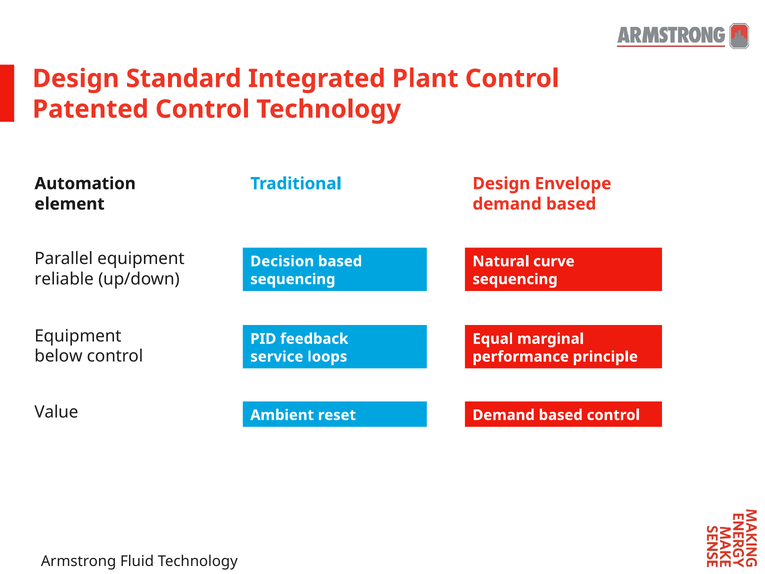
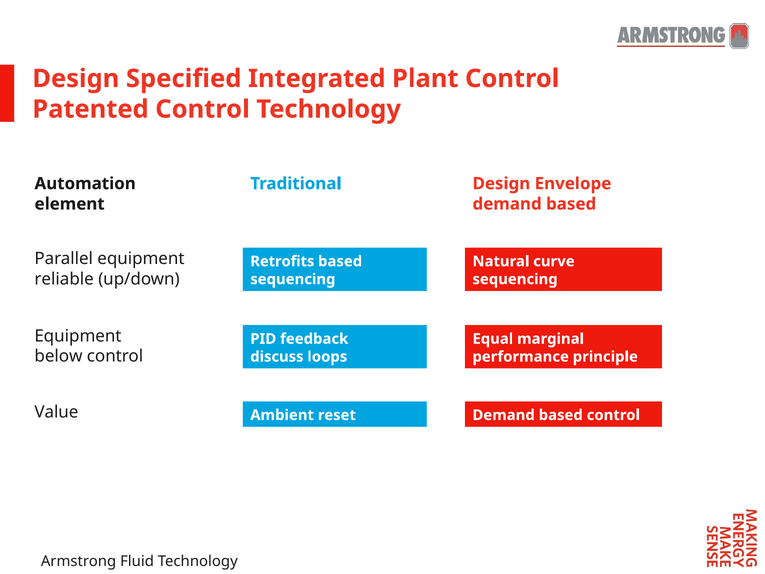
Standard: Standard -> Specified
Decision: Decision -> Retrofits
service: service -> discuss
